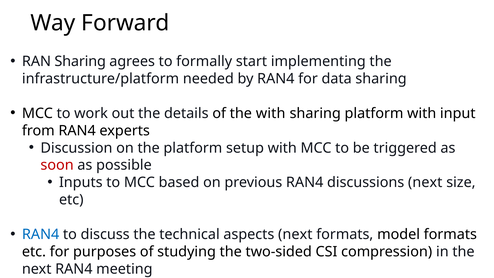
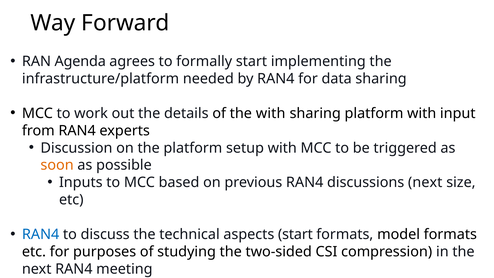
RAN Sharing: Sharing -> Agenda
soon colour: red -> orange
aspects next: next -> start
